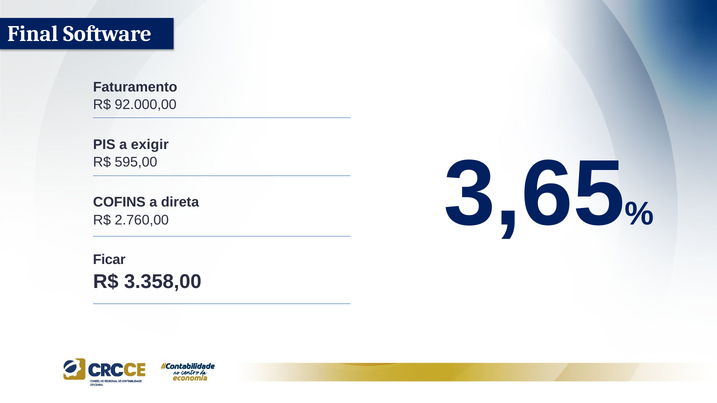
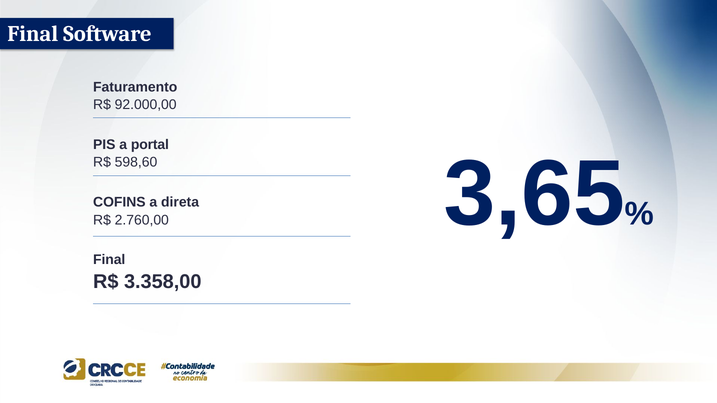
exigir: exigir -> portal
595,00: 595,00 -> 598,60
Ficar at (109, 260): Ficar -> Final
